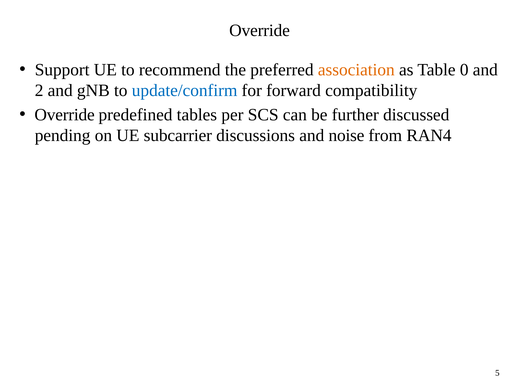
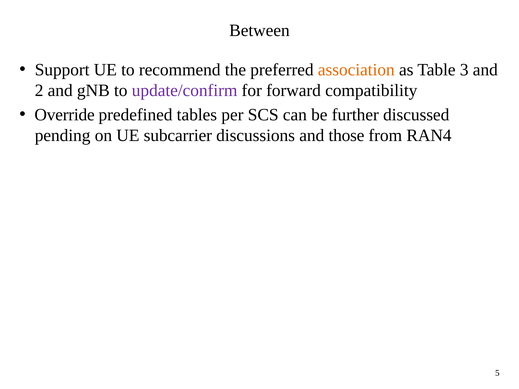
Override at (260, 30): Override -> Between
0: 0 -> 3
update/confirm colour: blue -> purple
noise: noise -> those
